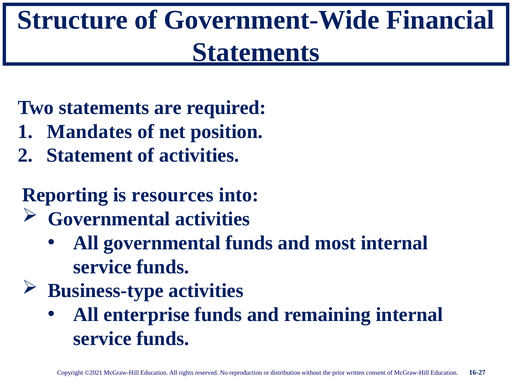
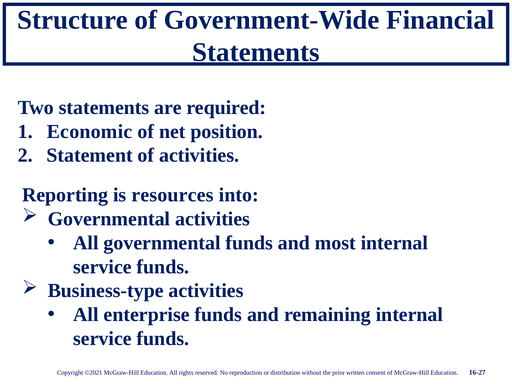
Mandates: Mandates -> Economic
